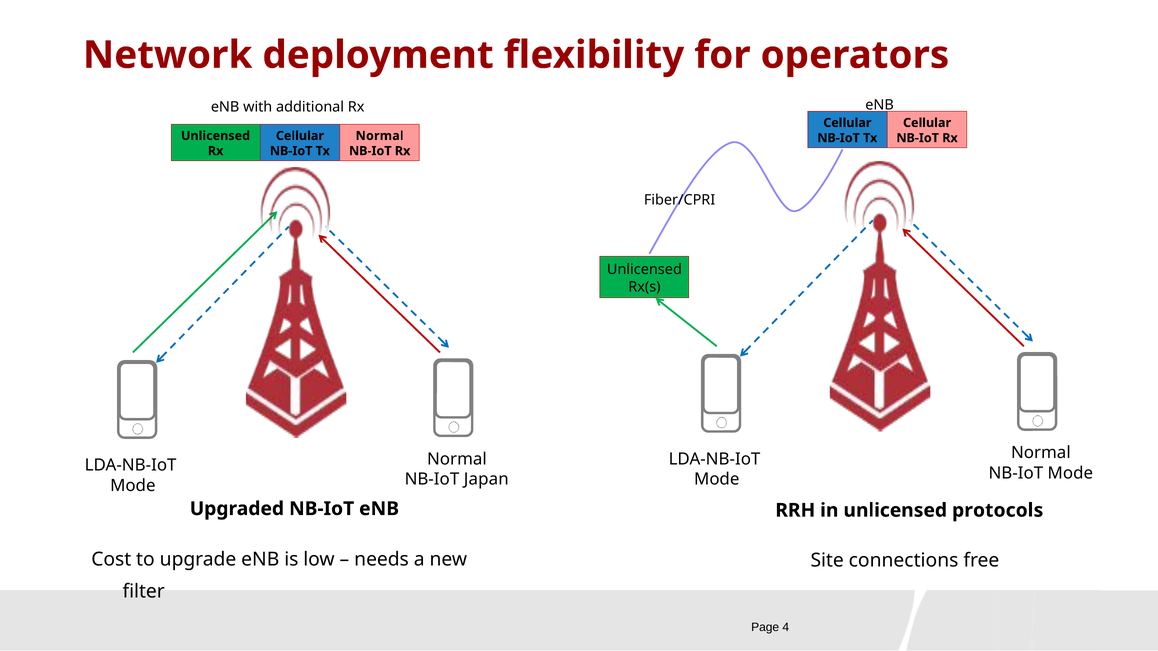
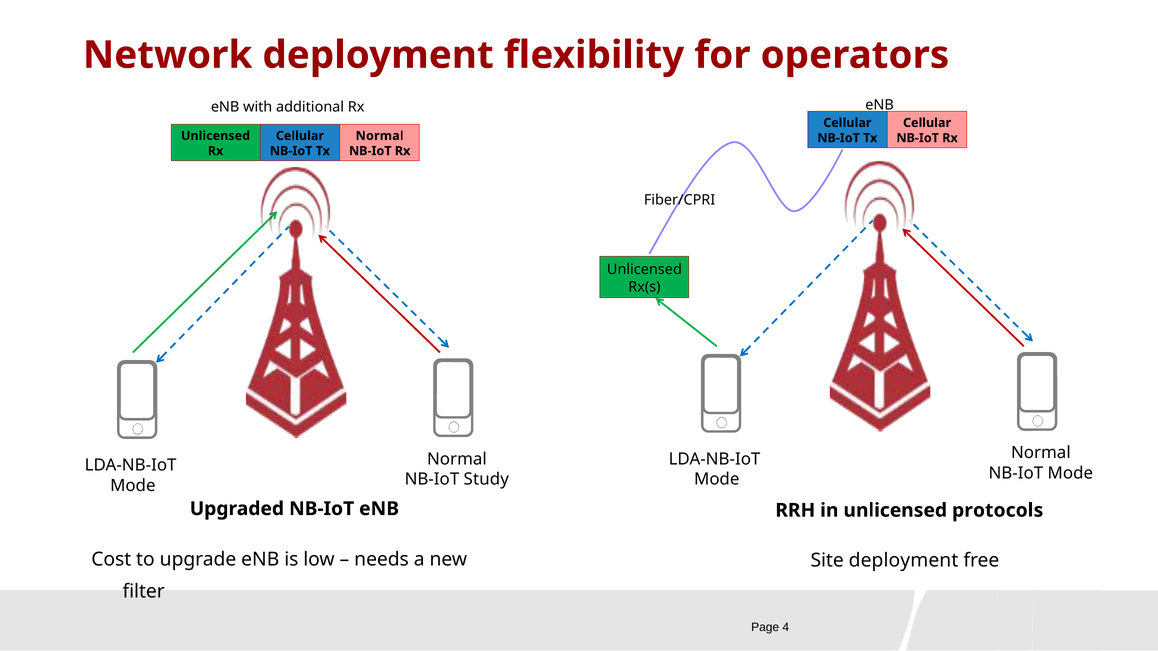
Japan: Japan -> Study
Site connections: connections -> deployment
